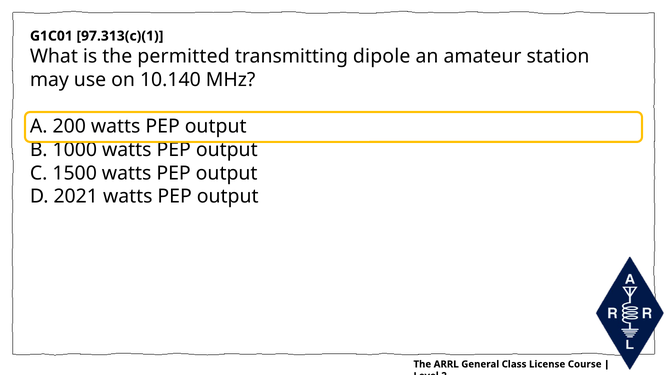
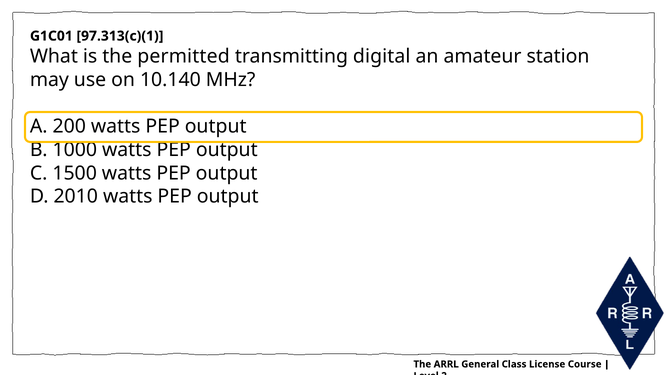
dipole: dipole -> digital
2021: 2021 -> 2010
